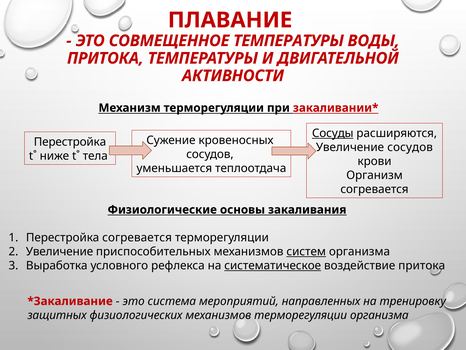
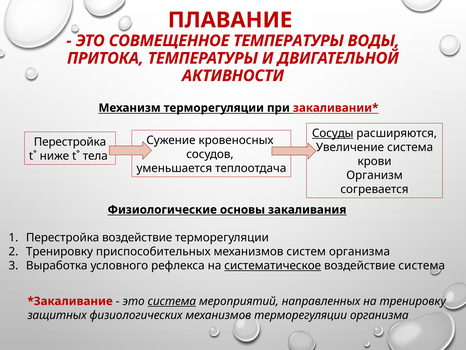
Увеличение сосудов: сосудов -> система
Перестройка согревается: согревается -> воздействие
Увеличение at (60, 251): Увеличение -> Тренировку
систем underline: present -> none
воздействие притока: притока -> система
система at (172, 301) underline: none -> present
